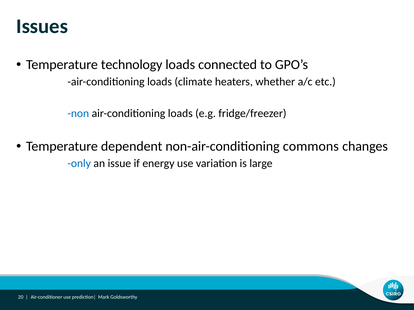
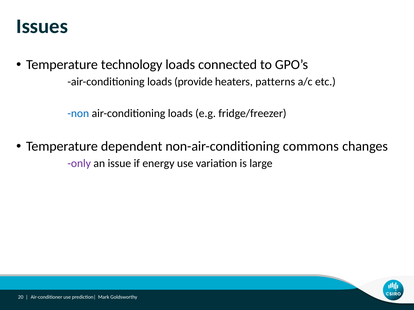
climate: climate -> provide
whether: whether -> patterns
only colour: blue -> purple
